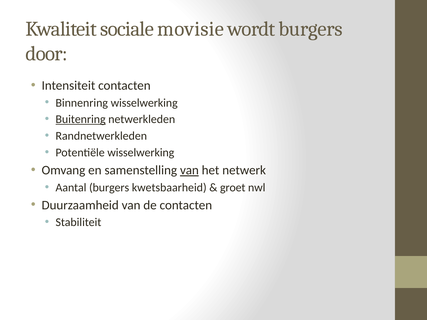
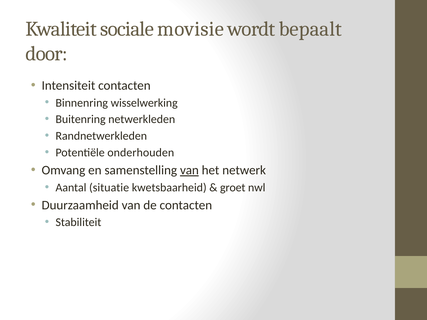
wordt burgers: burgers -> bepaalt
Buitenring underline: present -> none
Potentiële wisselwerking: wisselwerking -> onderhouden
Aantal burgers: burgers -> situatie
